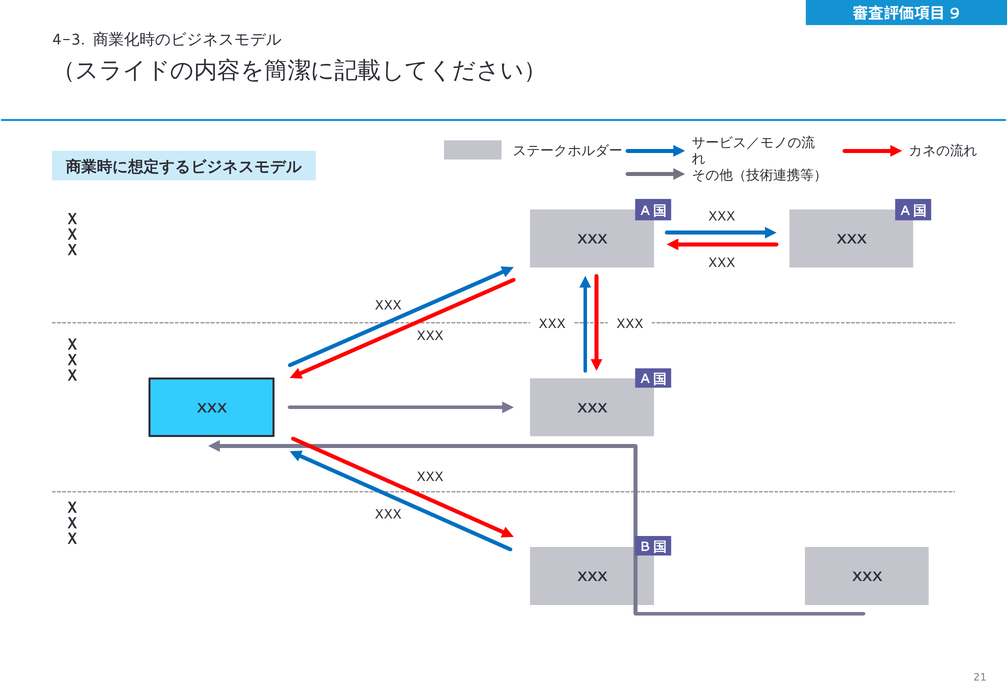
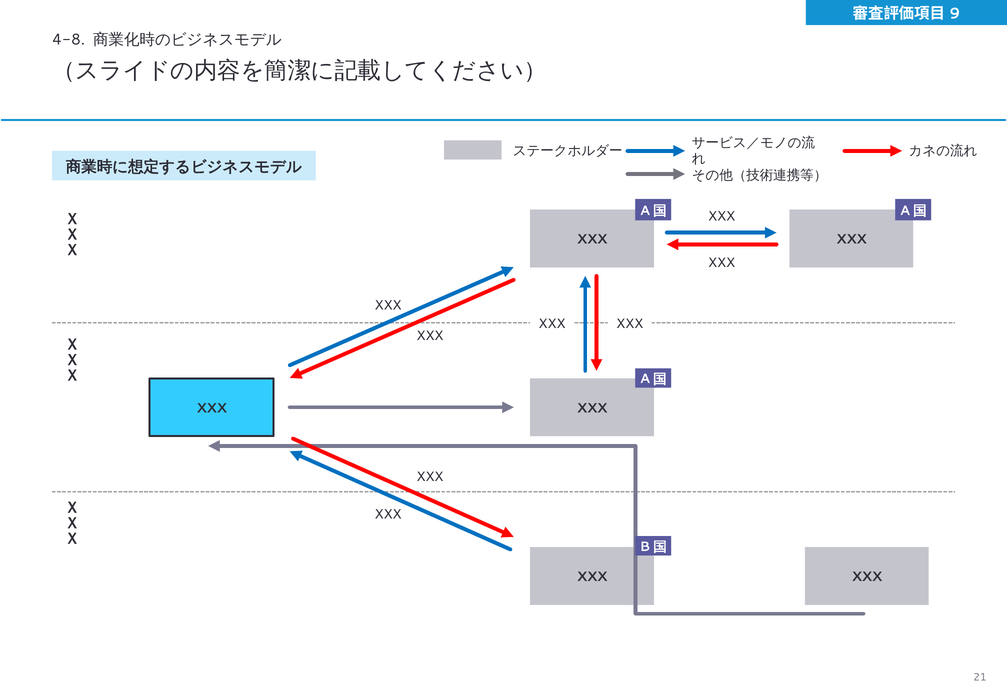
4-3: 4-3 -> 4-8
